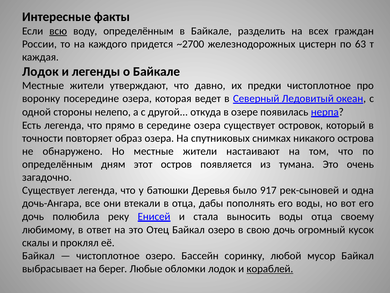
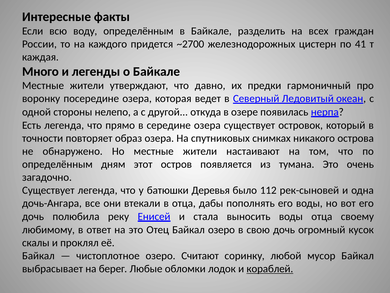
всю underline: present -> none
63: 63 -> 41
Лодок at (40, 71): Лодок -> Много
предки чистоплотное: чистоплотное -> гармоничный
917: 917 -> 112
Бассейн: Бассейн -> Считают
